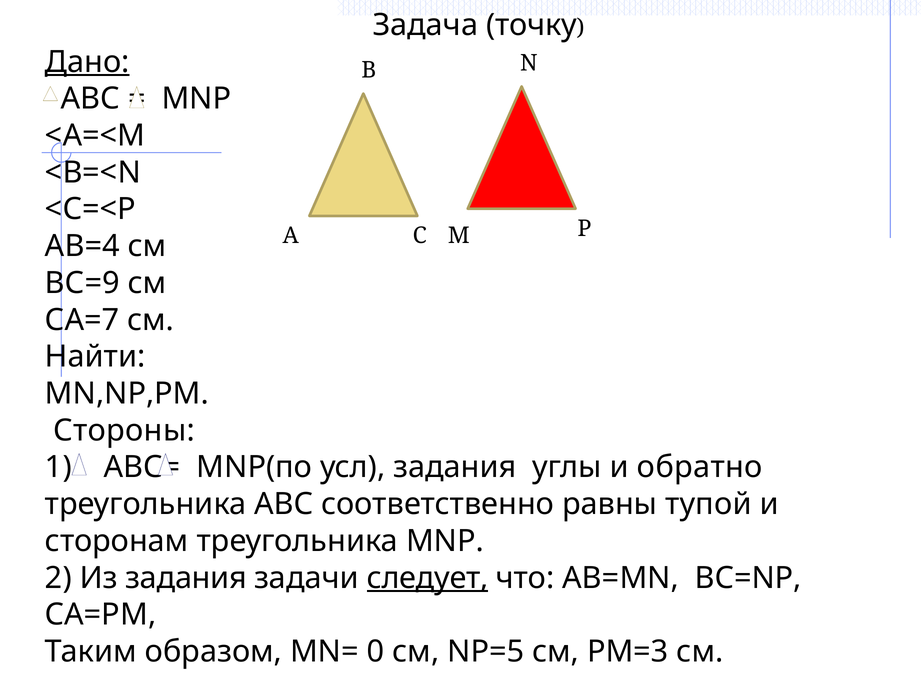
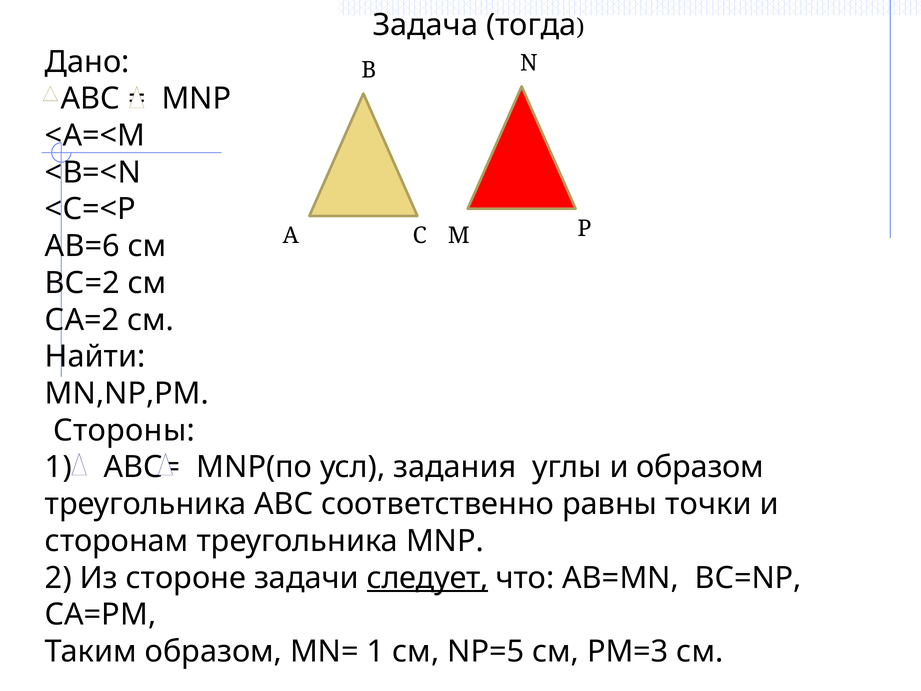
точку: точку -> тогда
Дано underline: present -> none
АВ=4: АВ=4 -> АВ=6
ВС=9: ВС=9 -> ВС=2
СА=7: СА=7 -> СА=2
и обратно: обратно -> образом
тупой: тупой -> точки
Из задания: задания -> стороне
MN= 0: 0 -> 1
